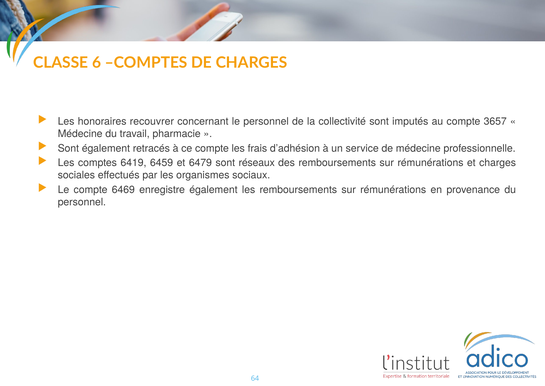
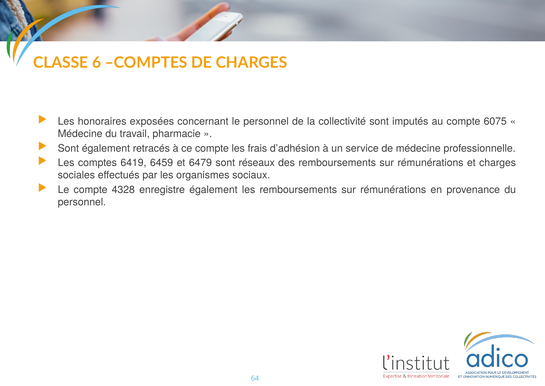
recouvrer: recouvrer -> exposées
3657: 3657 -> 6075
6469: 6469 -> 4328
